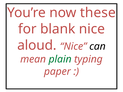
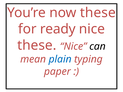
blank: blank -> ready
aloud at (37, 45): aloud -> these
plain colour: green -> blue
